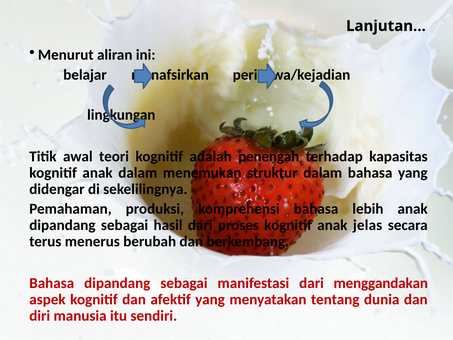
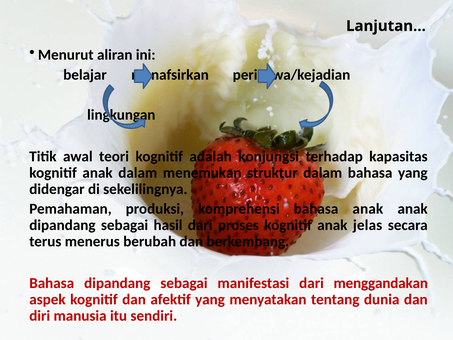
penengah: penengah -> konjungsi
bahasa lebih: lebih -> anak
